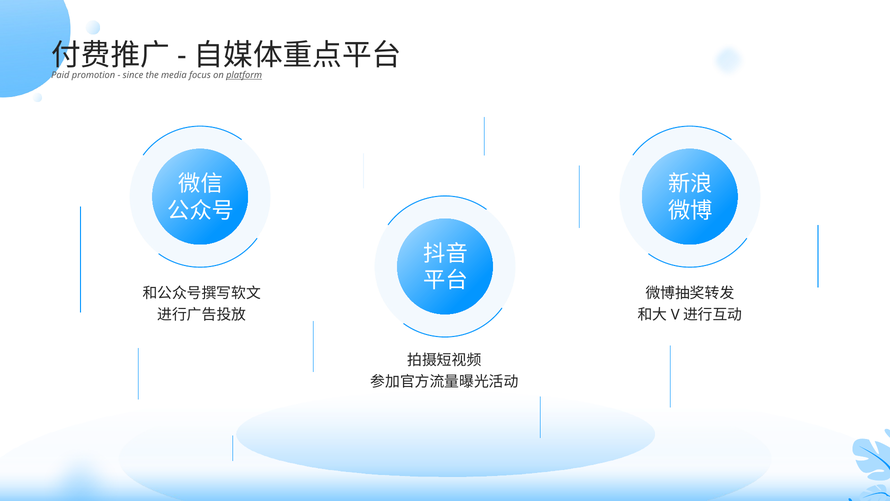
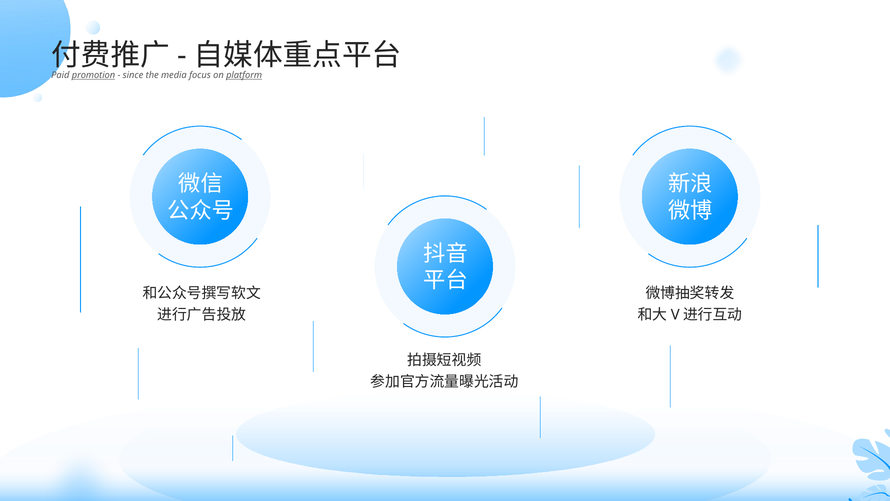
promotion underline: none -> present
